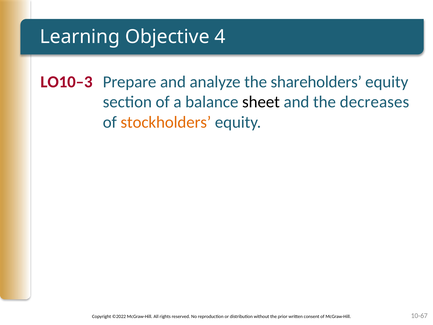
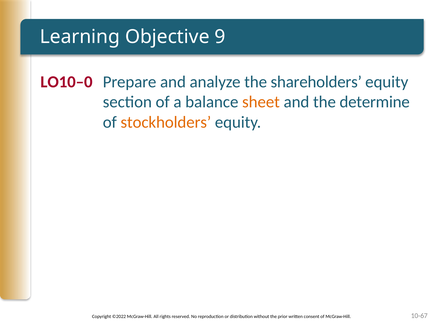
4: 4 -> 9
LO10–3: LO10–3 -> LO10–0
sheet colour: black -> orange
decreases: decreases -> determine
